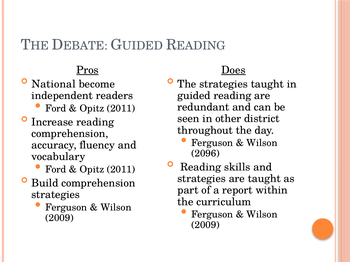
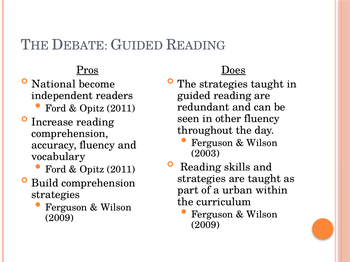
other district: district -> fluency
2096: 2096 -> 2003
report: report -> urban
